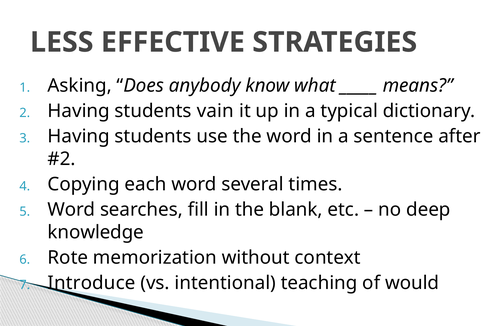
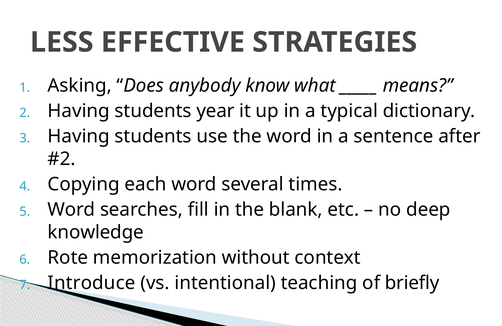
vain: vain -> year
would: would -> briefly
